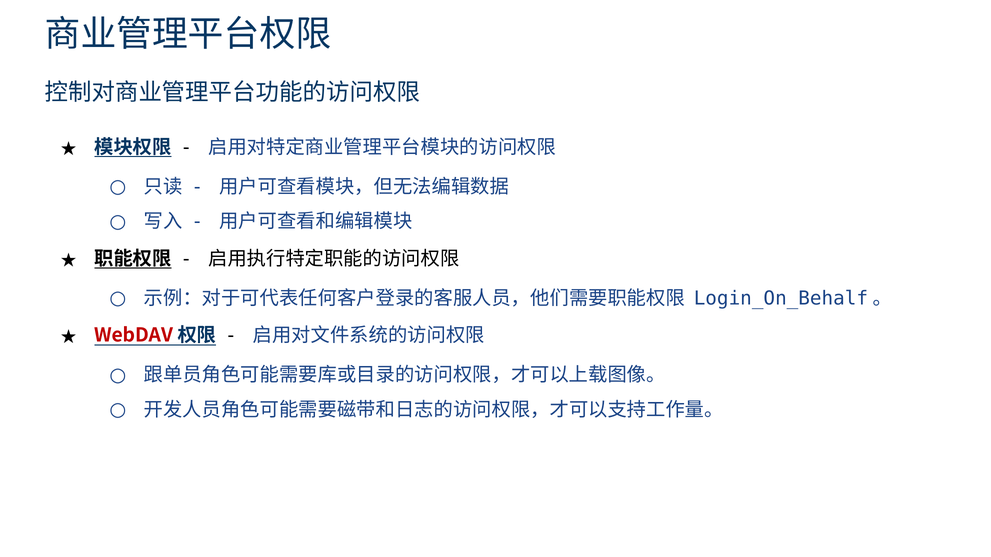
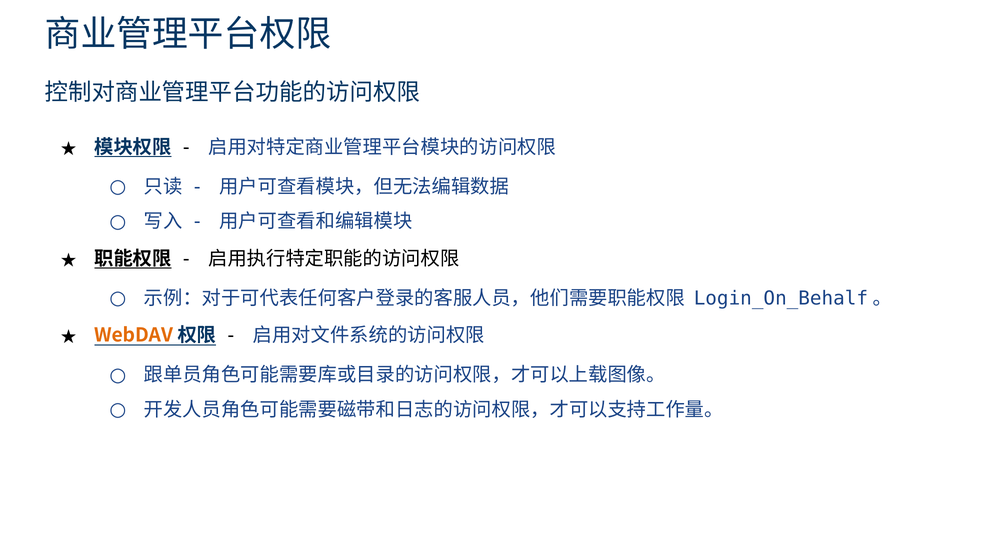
WebDAV colour: red -> orange
